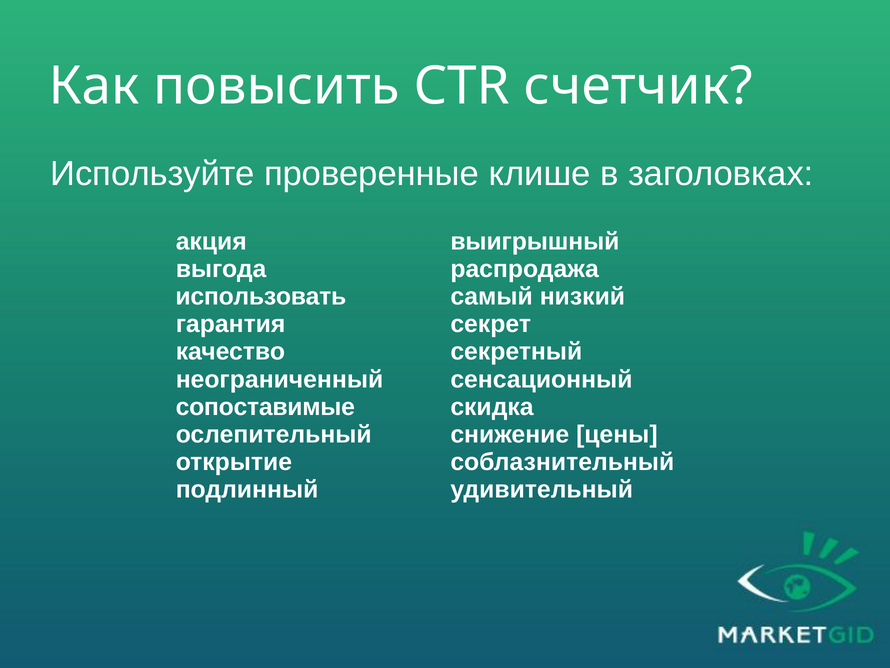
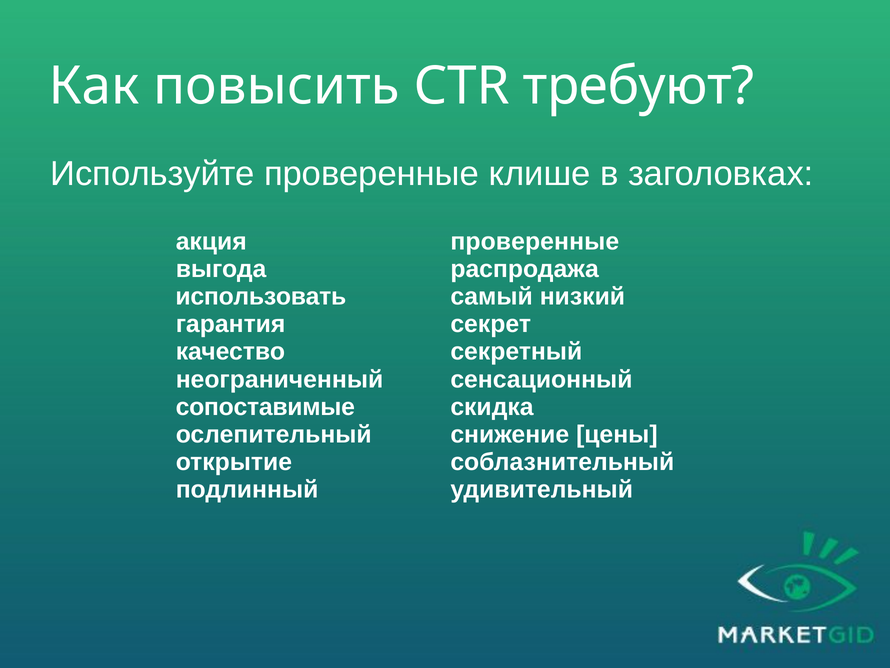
счетчик: счетчик -> требуют
выигрышный at (535, 241): выигрышный -> проверенные
